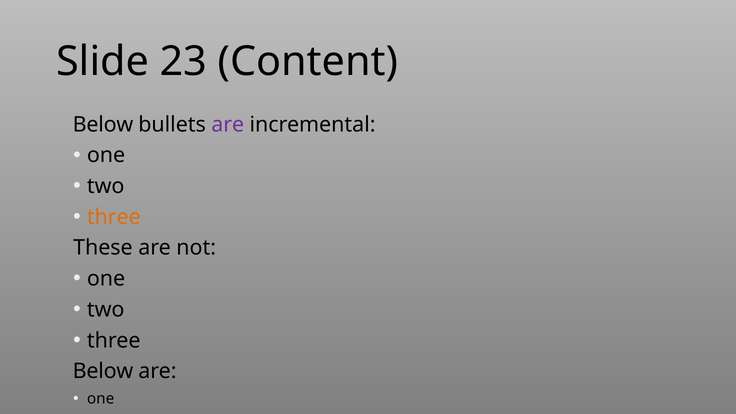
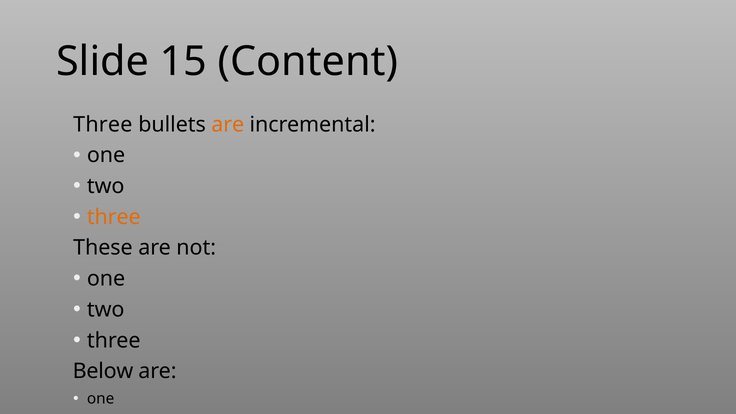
23: 23 -> 15
Below at (103, 124): Below -> Three
are at (228, 124) colour: purple -> orange
